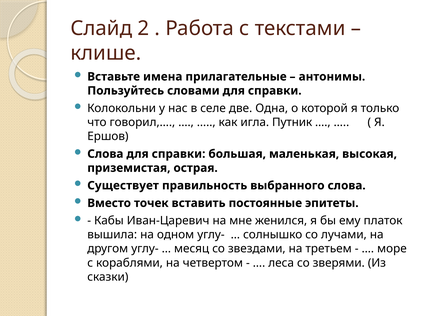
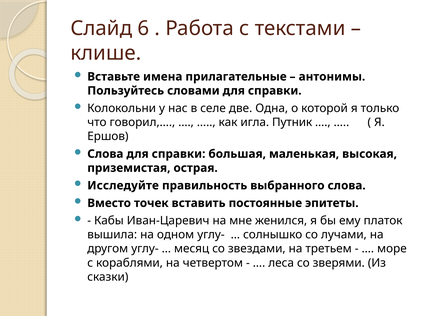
2: 2 -> 6
Существует: Существует -> Исследуйте
